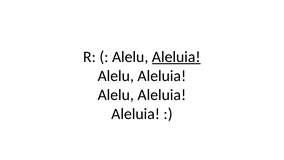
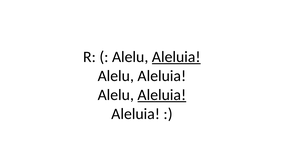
Aleluia at (162, 95) underline: none -> present
